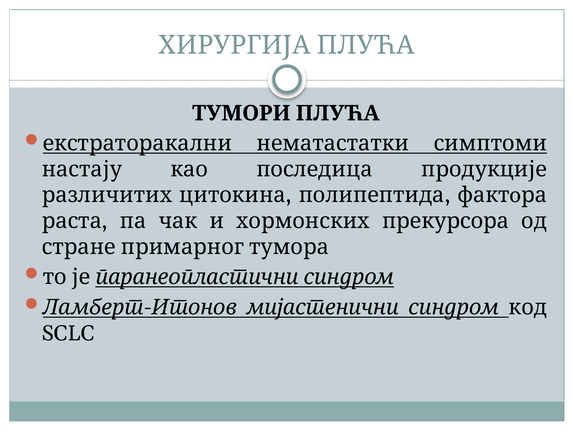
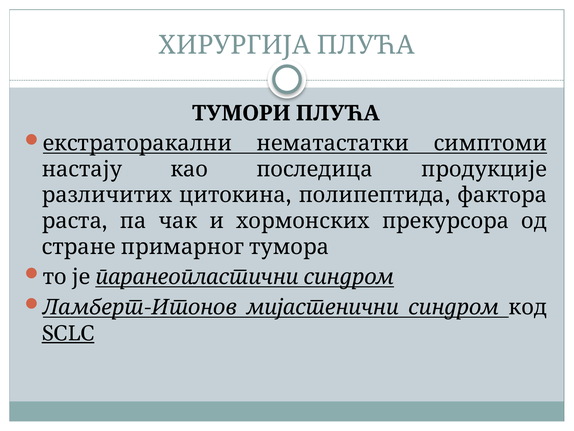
SCLC underline: none -> present
